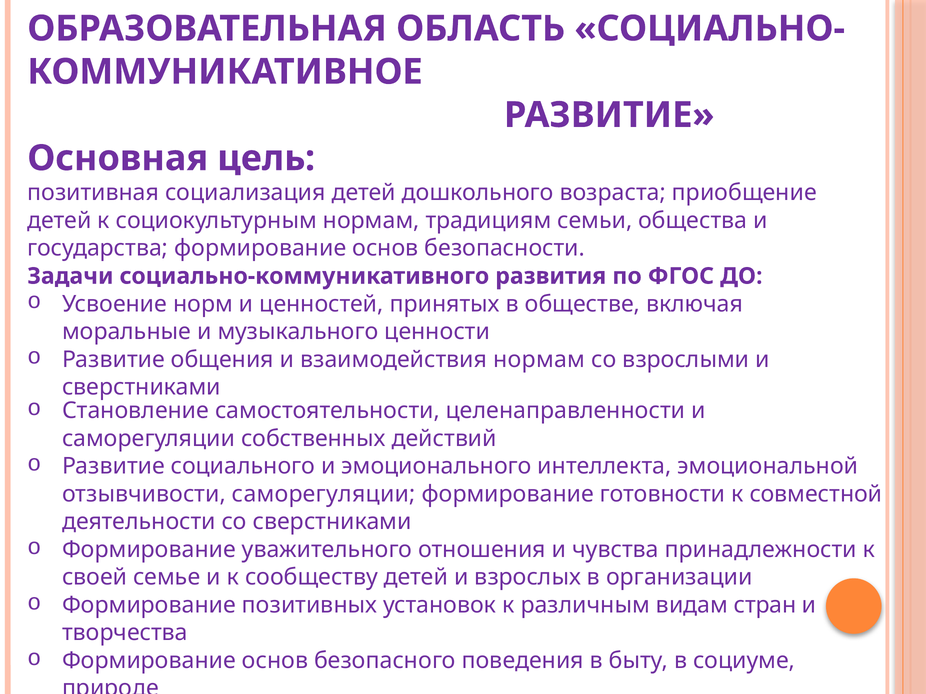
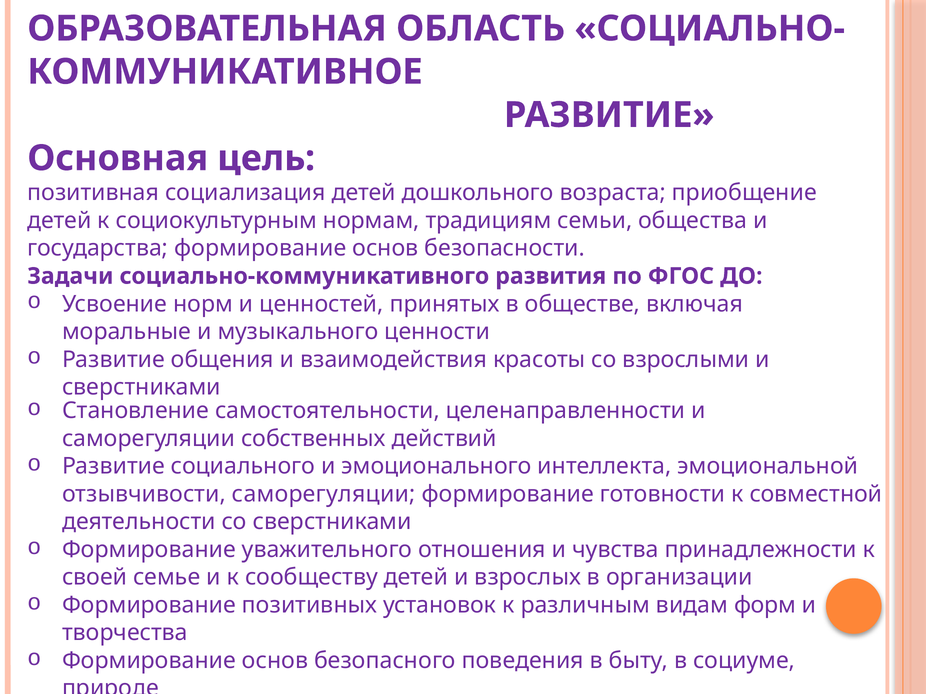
взаимодействия нормам: нормам -> красоты
стран: стран -> форм
